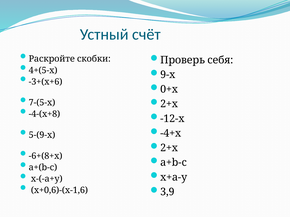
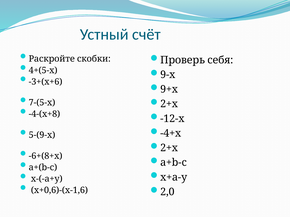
0+х: 0+х -> 9+х
3,9: 3,9 -> 2,0
